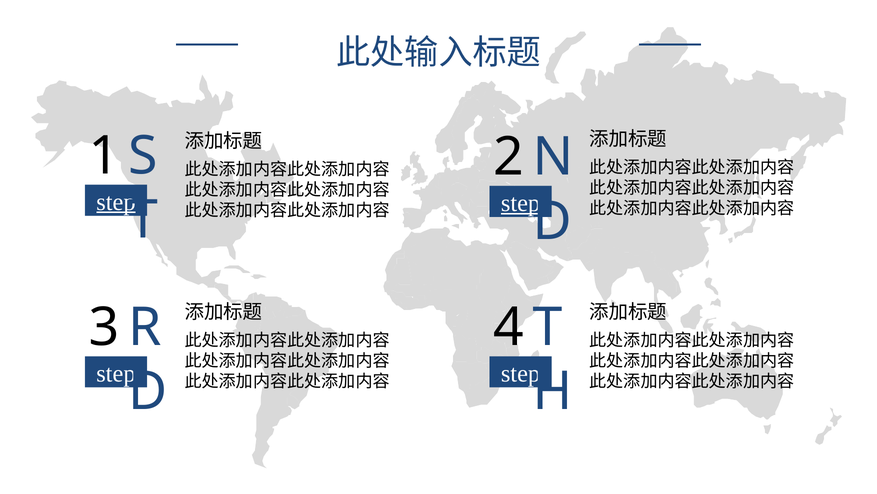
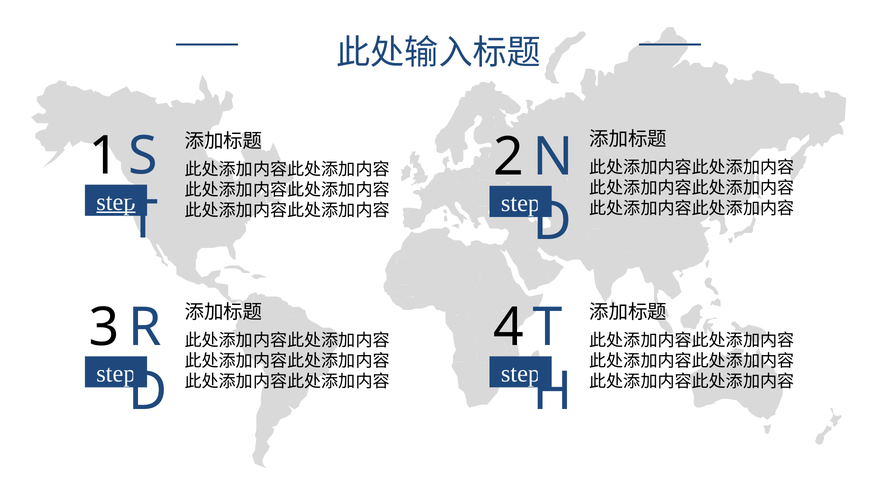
step at (521, 203) underline: present -> none
